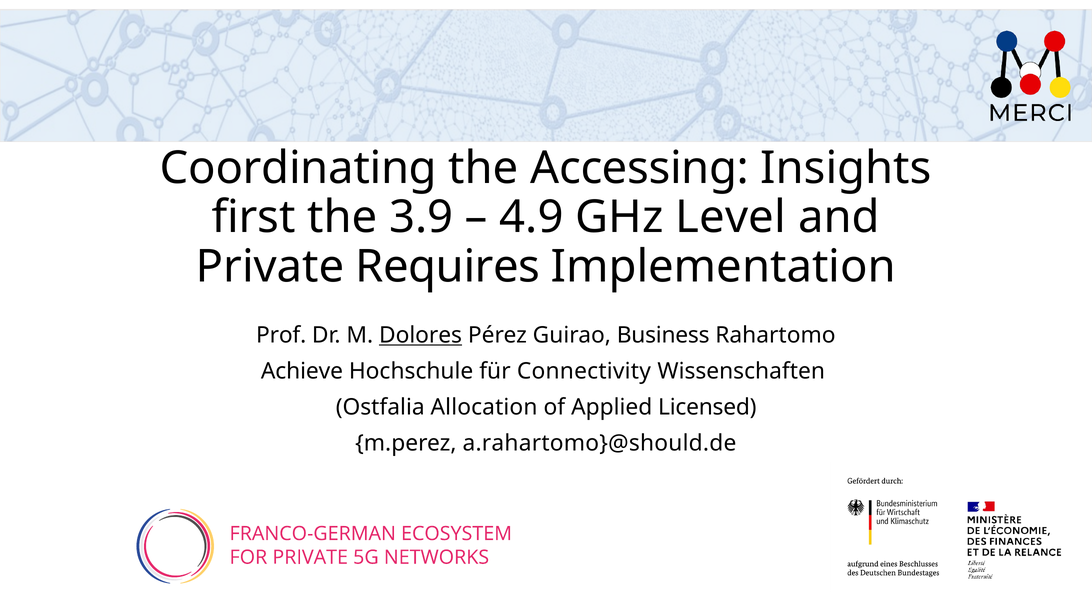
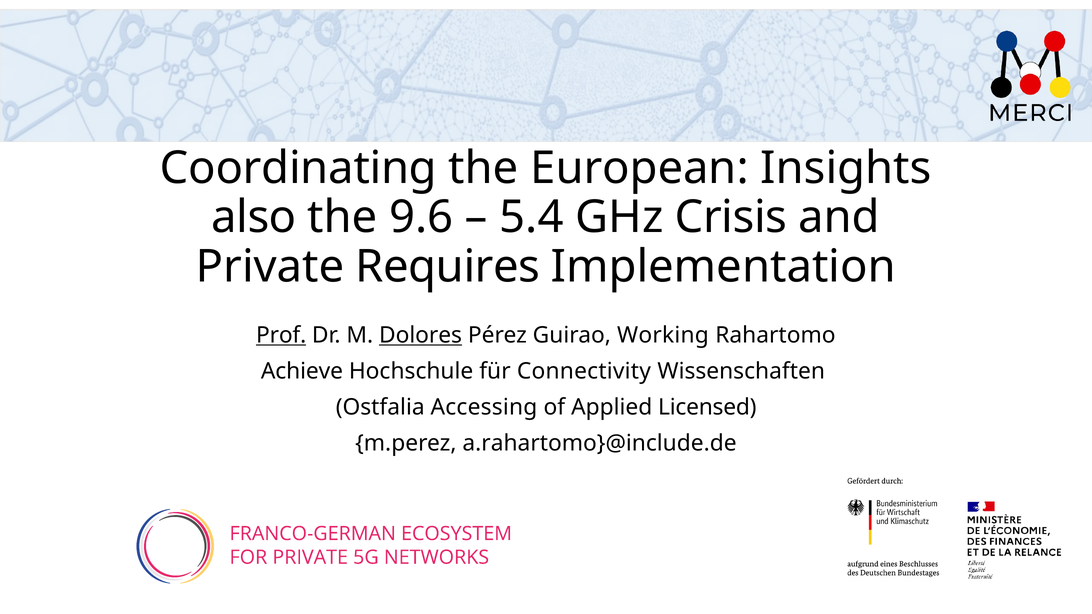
Accessing: Accessing -> European
first: first -> also
3.9: 3.9 -> 9.6
4.9: 4.9 -> 5.4
Level: Level -> Crisis
Prof underline: none -> present
Business: Business -> Working
Allocation: Allocation -> Accessing
a.rahartomo}@should.de: a.rahartomo}@should.de -> a.rahartomo}@include.de
